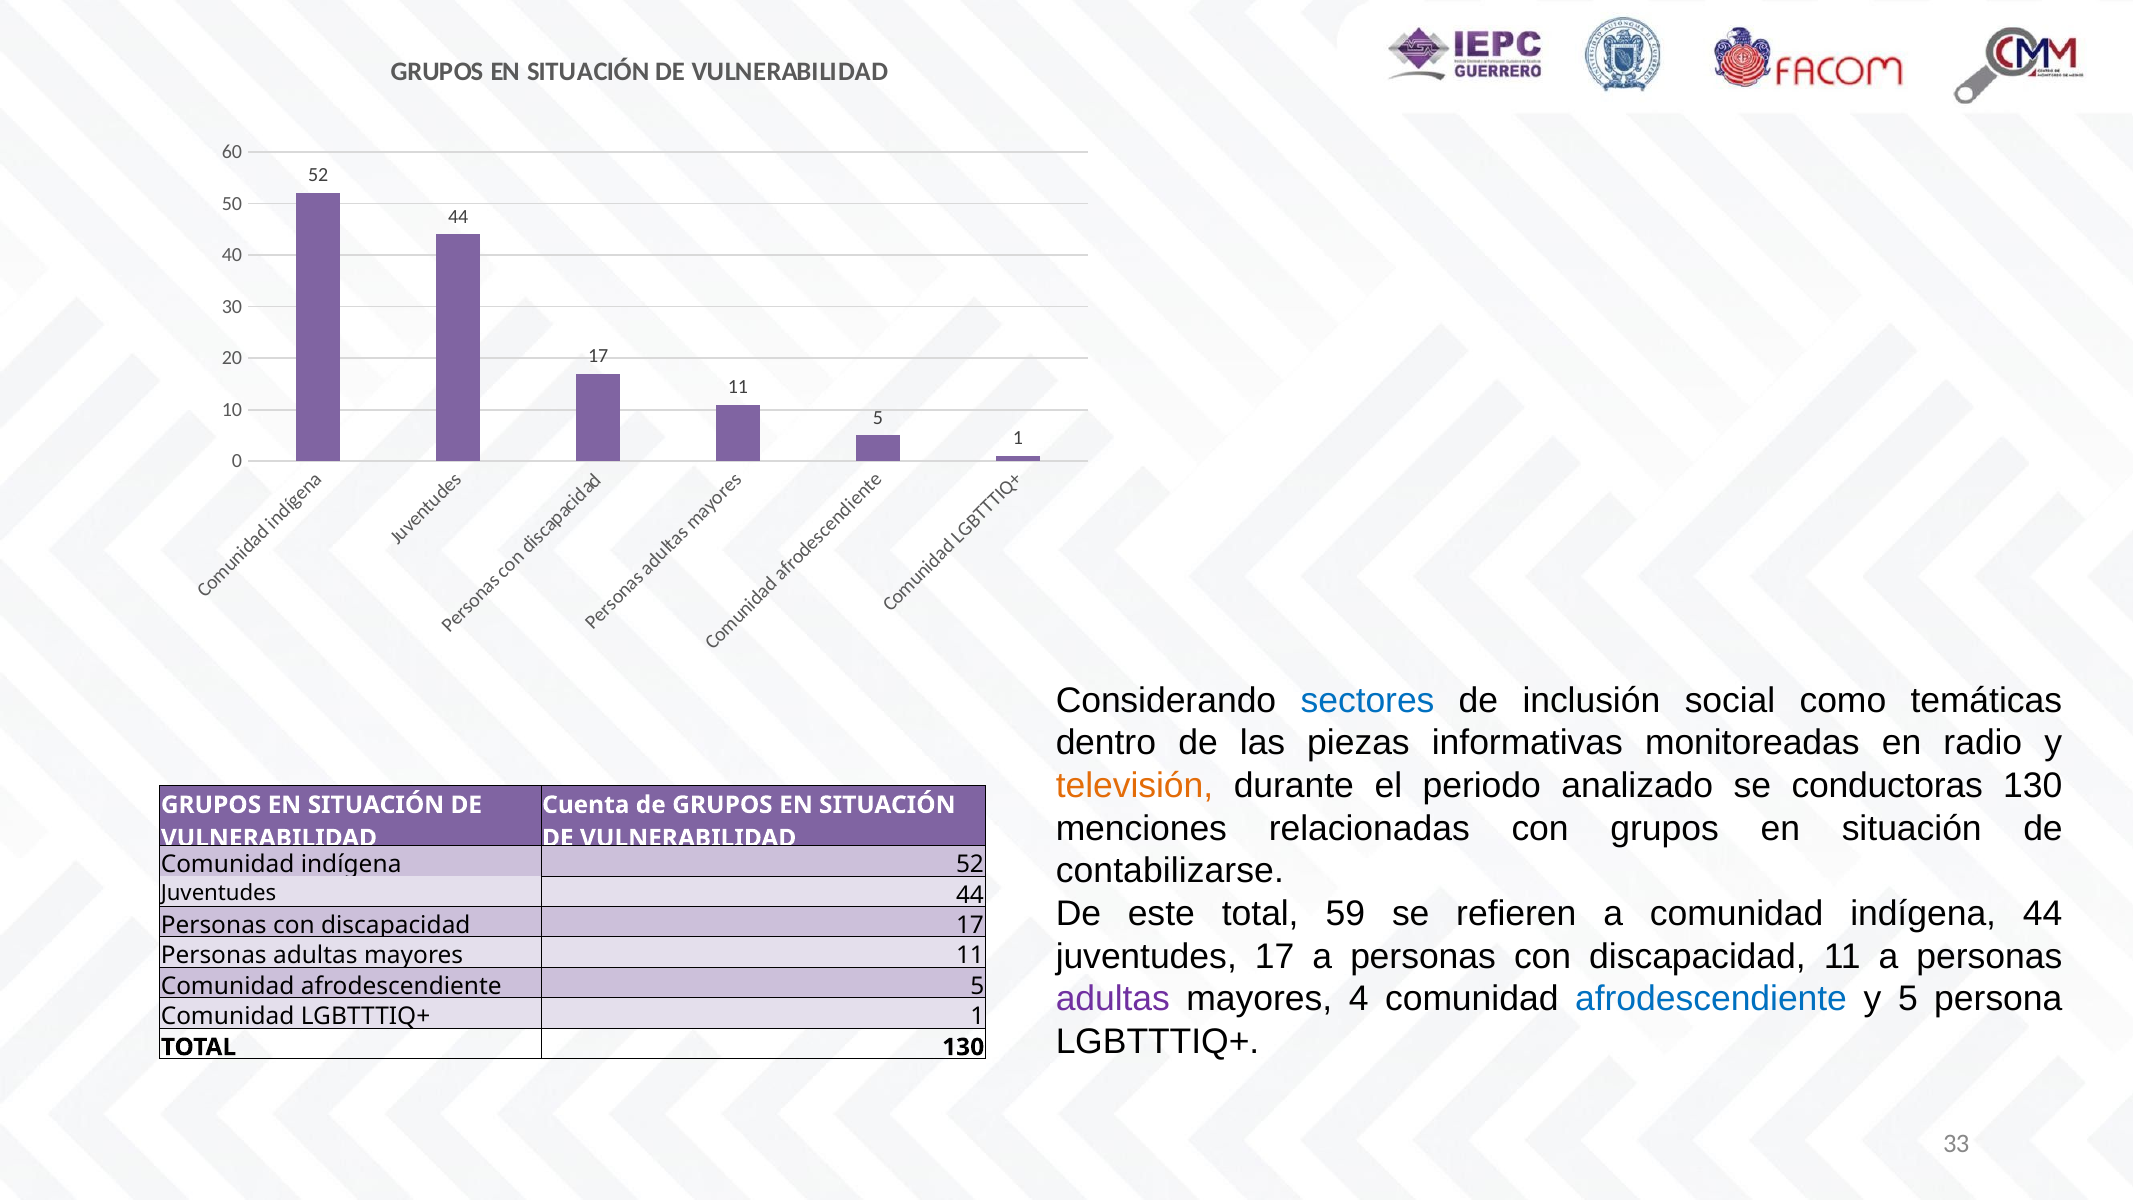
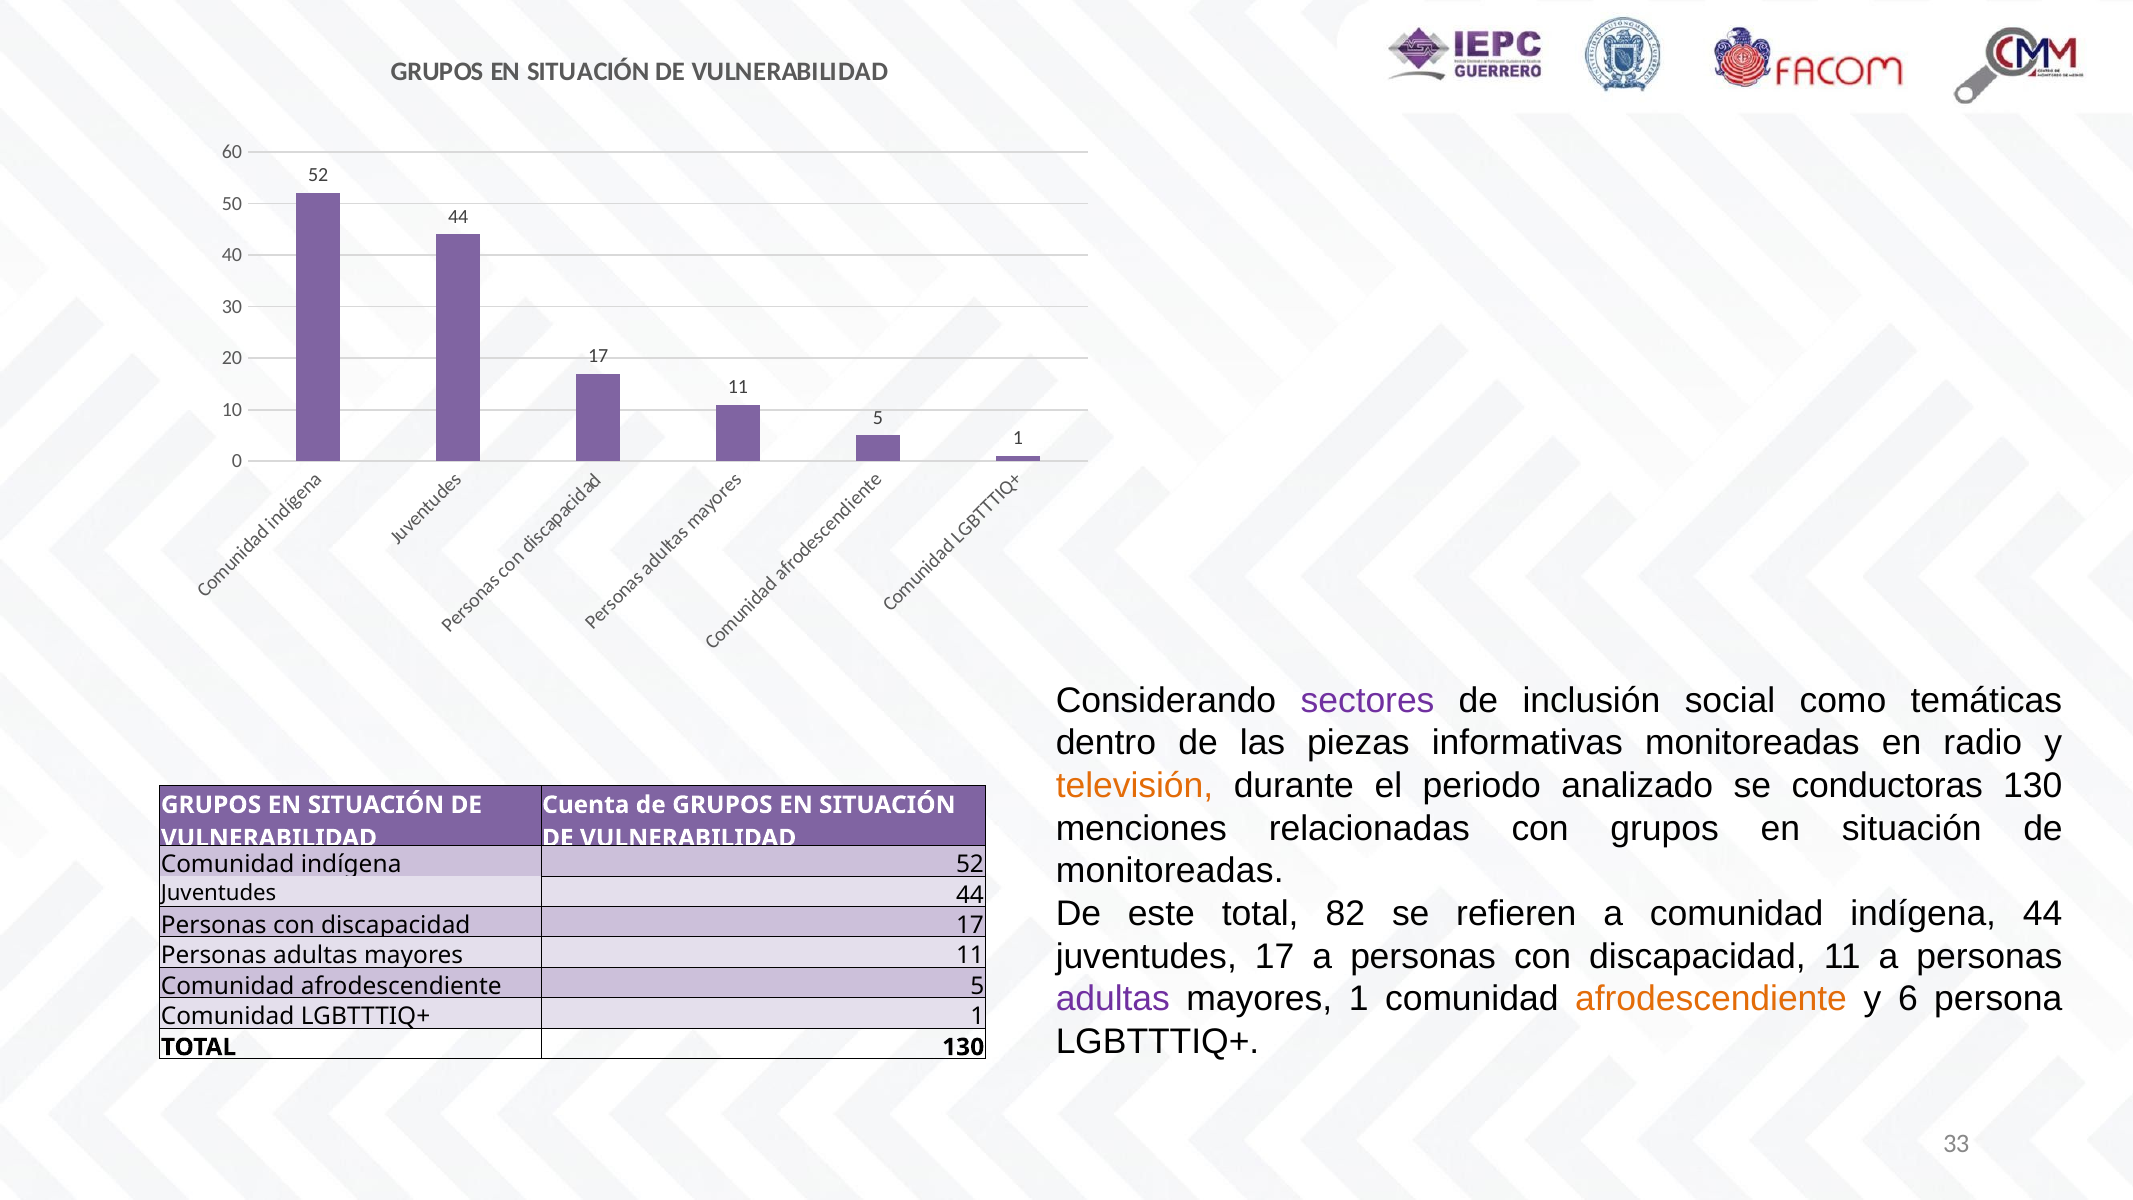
sectores colour: blue -> purple
contabilizarse at (1170, 871): contabilizarse -> monitoreadas
59: 59 -> 82
mayores 4: 4 -> 1
afrodescendiente at (1711, 999) colour: blue -> orange
y 5: 5 -> 6
